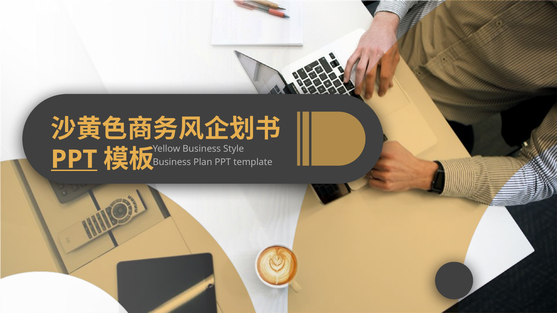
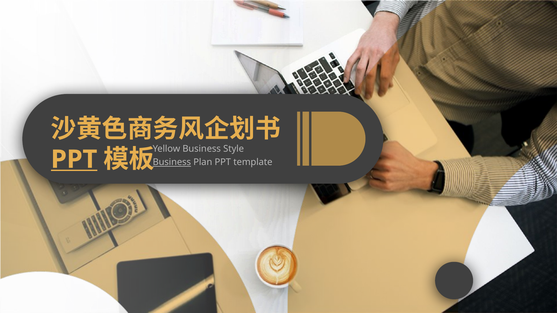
Business at (172, 162) underline: none -> present
